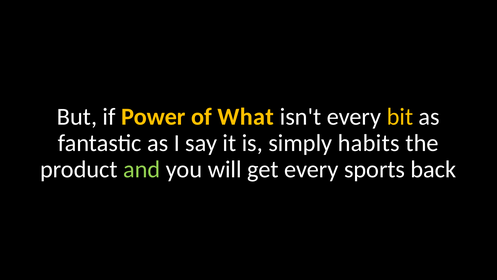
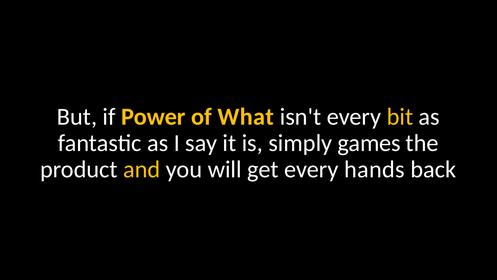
habits: habits -> games
and colour: light green -> yellow
sports: sports -> hands
